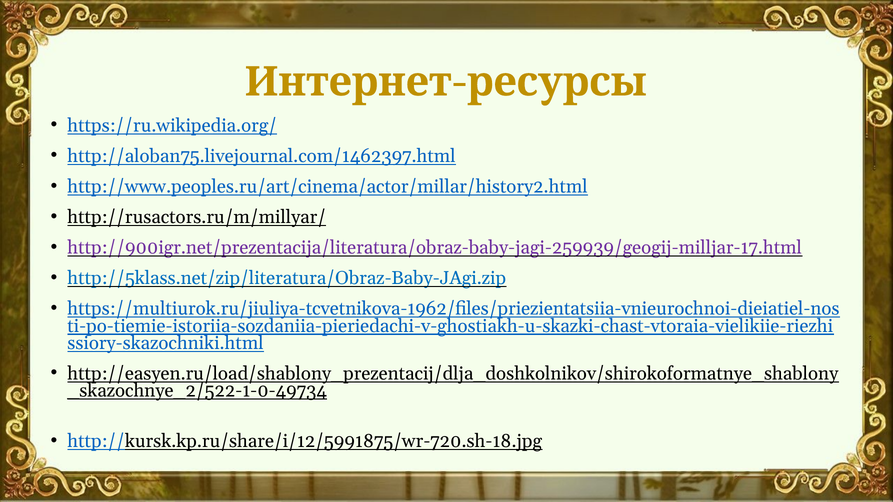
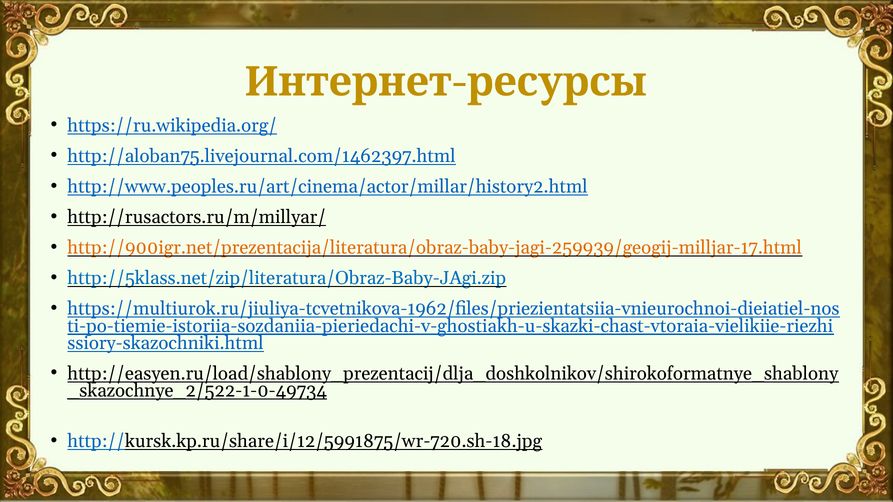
http://900igr.net/prezentacija/literatura/obraz-baby-jagi-259939/geogij-milljar-17.html colour: purple -> orange
